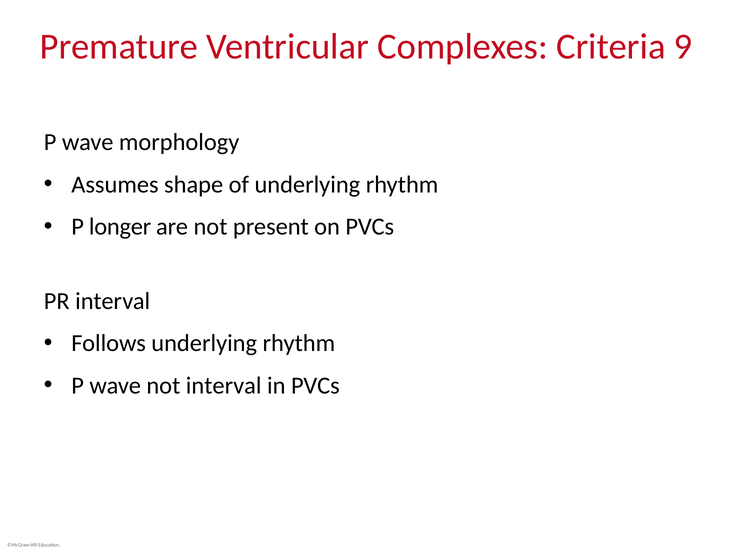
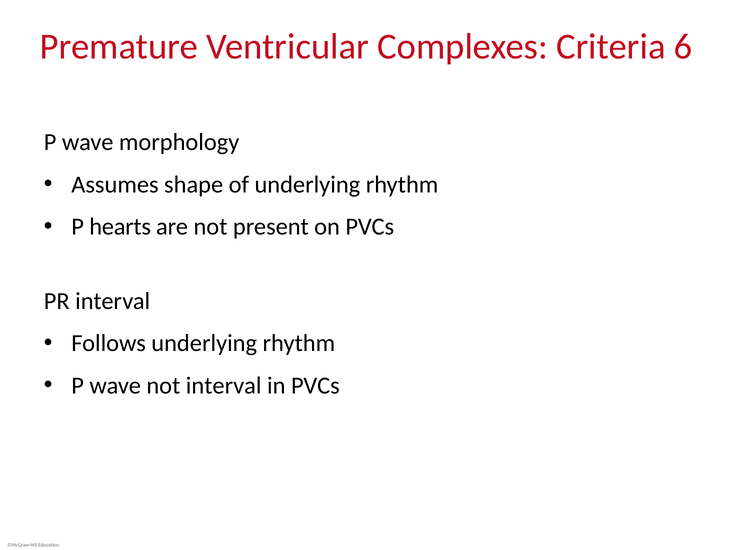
9: 9 -> 6
longer: longer -> hearts
